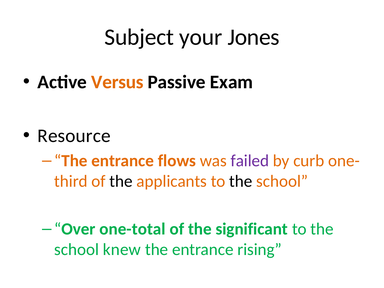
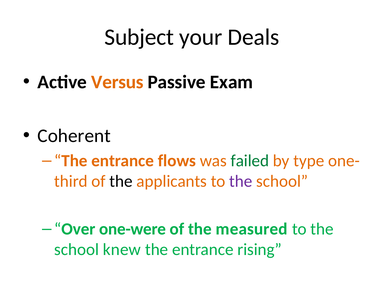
Jones: Jones -> Deals
Resource: Resource -> Coherent
failed colour: purple -> green
curb: curb -> type
the at (241, 181) colour: black -> purple
one-total: one-total -> one-were
significant: significant -> measured
